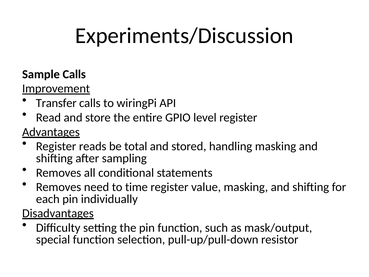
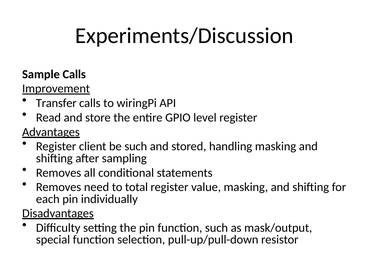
reads: reads -> client
be total: total -> such
time: time -> total
